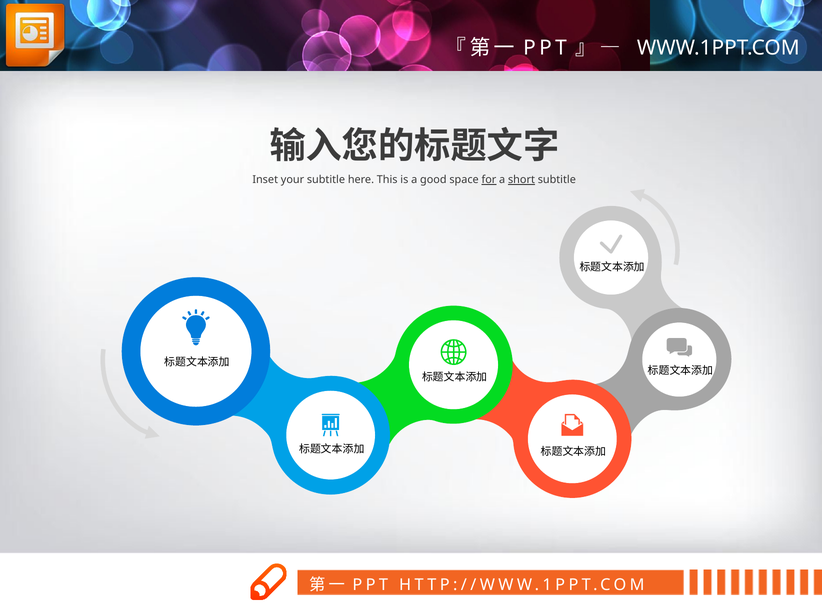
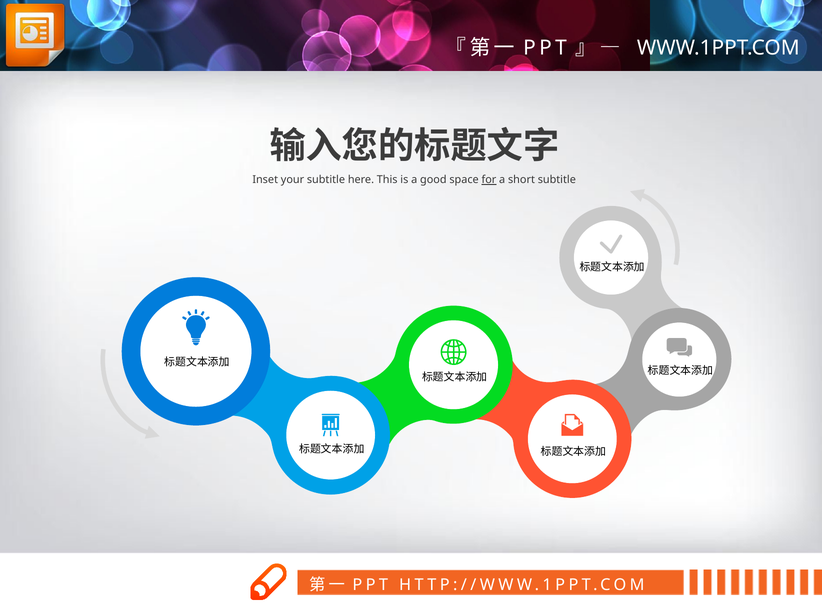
short underline: present -> none
